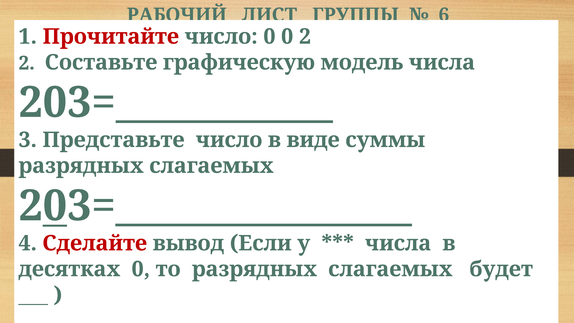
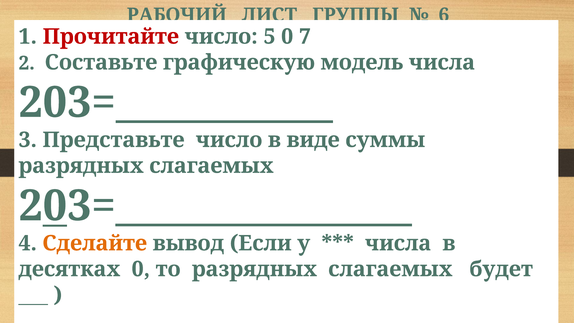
число 0: 0 -> 5
0 2: 2 -> 7
Сделайте colour: red -> orange
